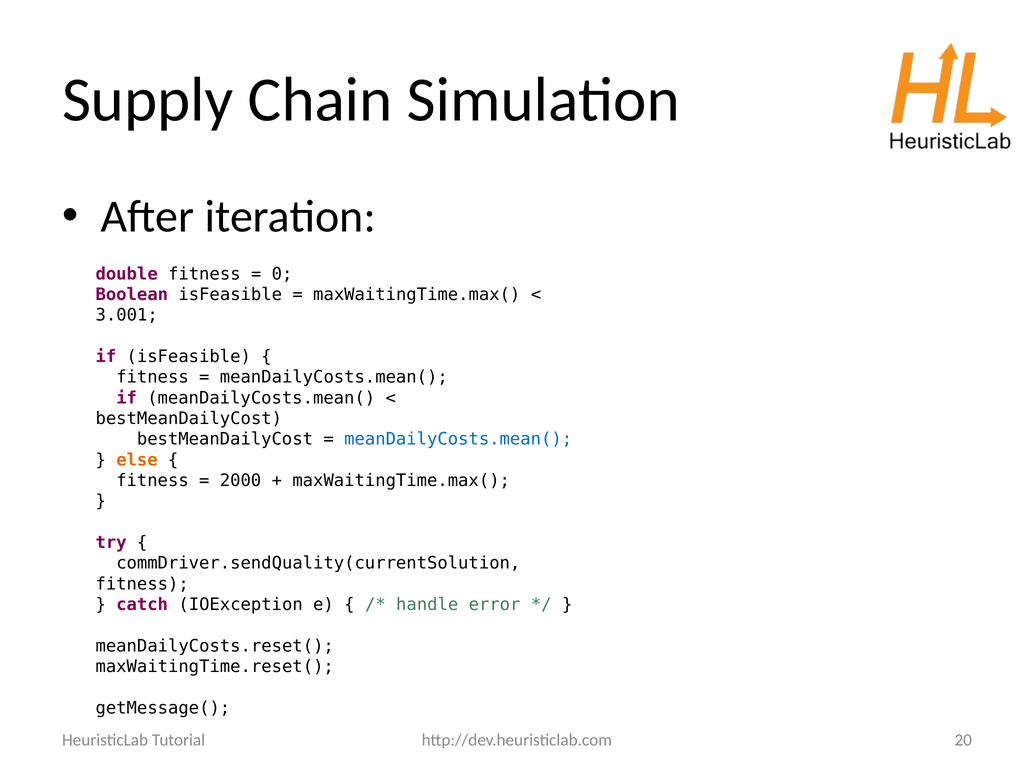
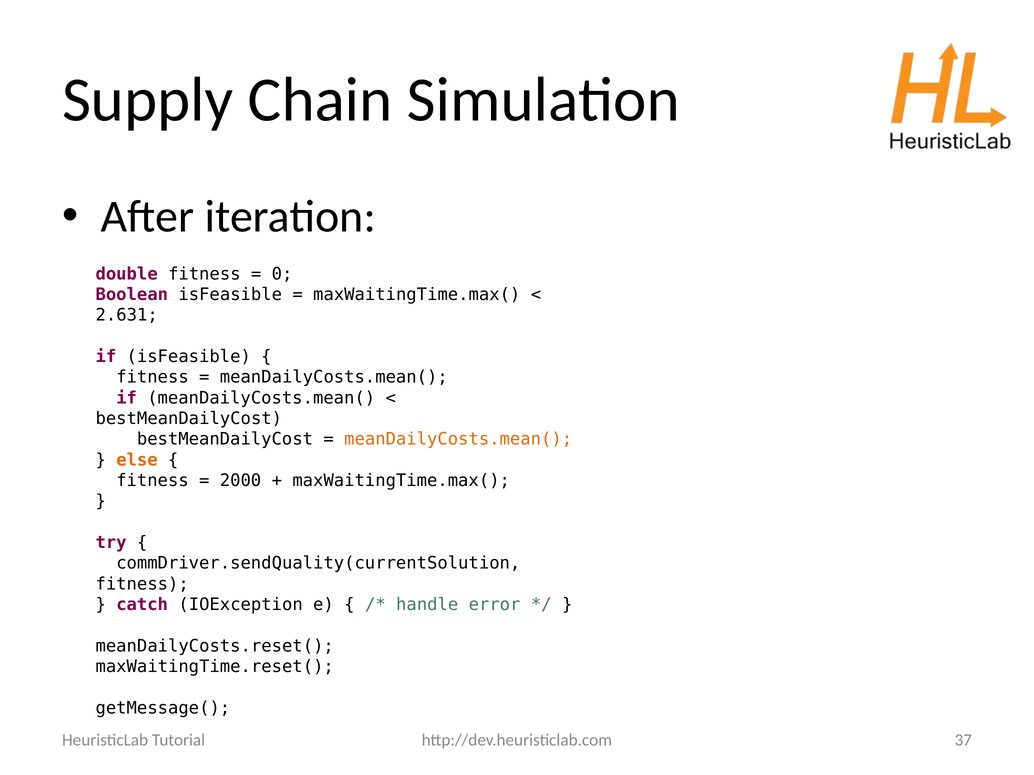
3.001: 3.001 -> 2.631
meanDailyCosts.mean( at (458, 440) colour: blue -> orange
20: 20 -> 37
